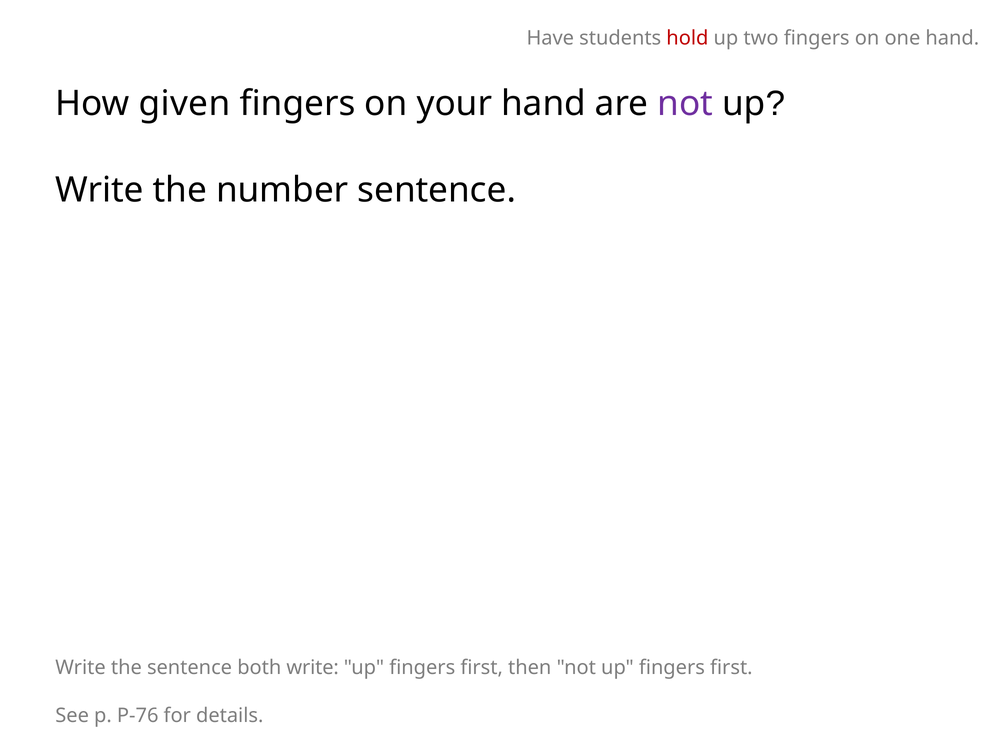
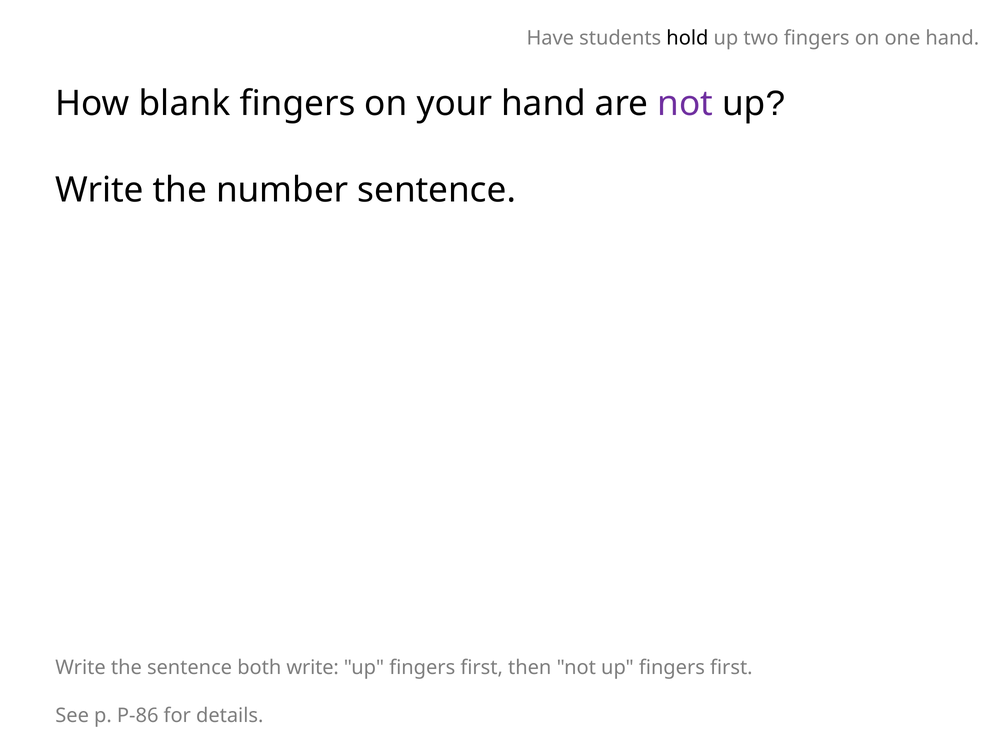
hold colour: red -> black
given: given -> blank
P-76: P-76 -> P-86
